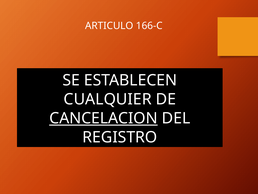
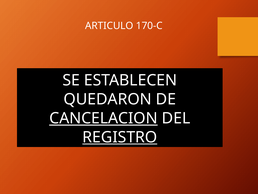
166-C: 166-C -> 170-C
CUALQUIER: CUALQUIER -> QUEDARON
REGISTRO underline: none -> present
